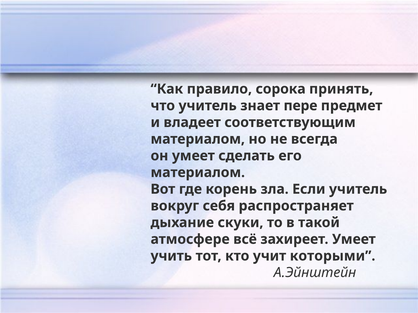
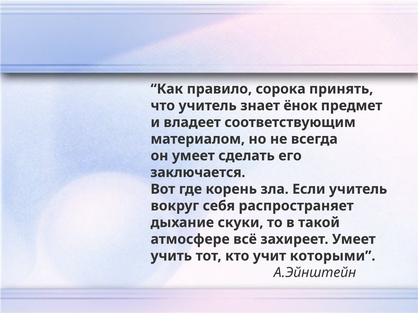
пере: пере -> ёнок
материалом at (198, 173): материалом -> заключается
